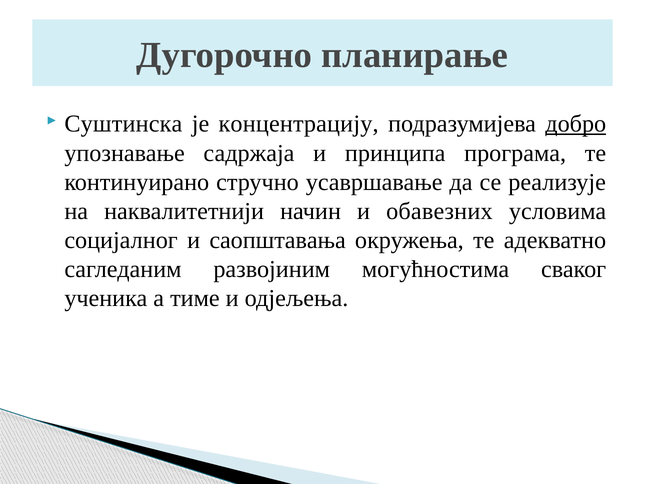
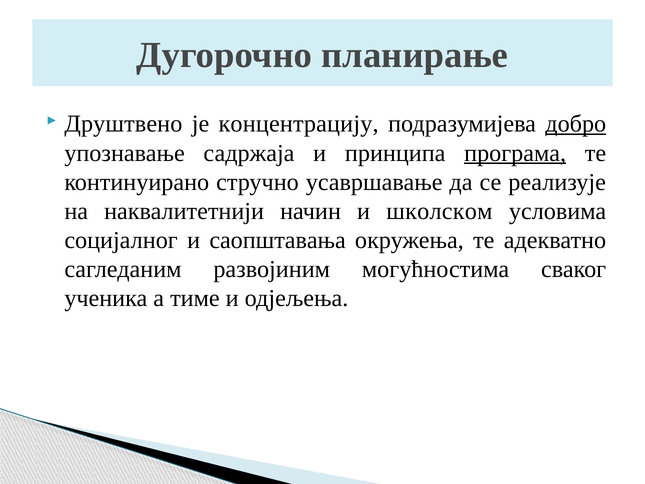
Суштинска: Суштинска -> Друштвено
програма underline: none -> present
обавезних: обавезних -> школском
